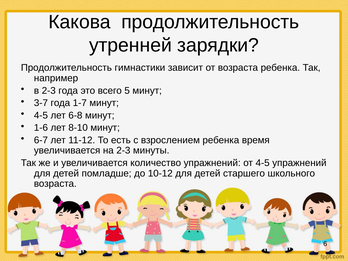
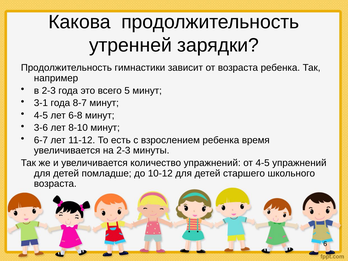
3-7: 3-7 -> 3-1
1-7: 1-7 -> 8-7
1-6: 1-6 -> 3-6
